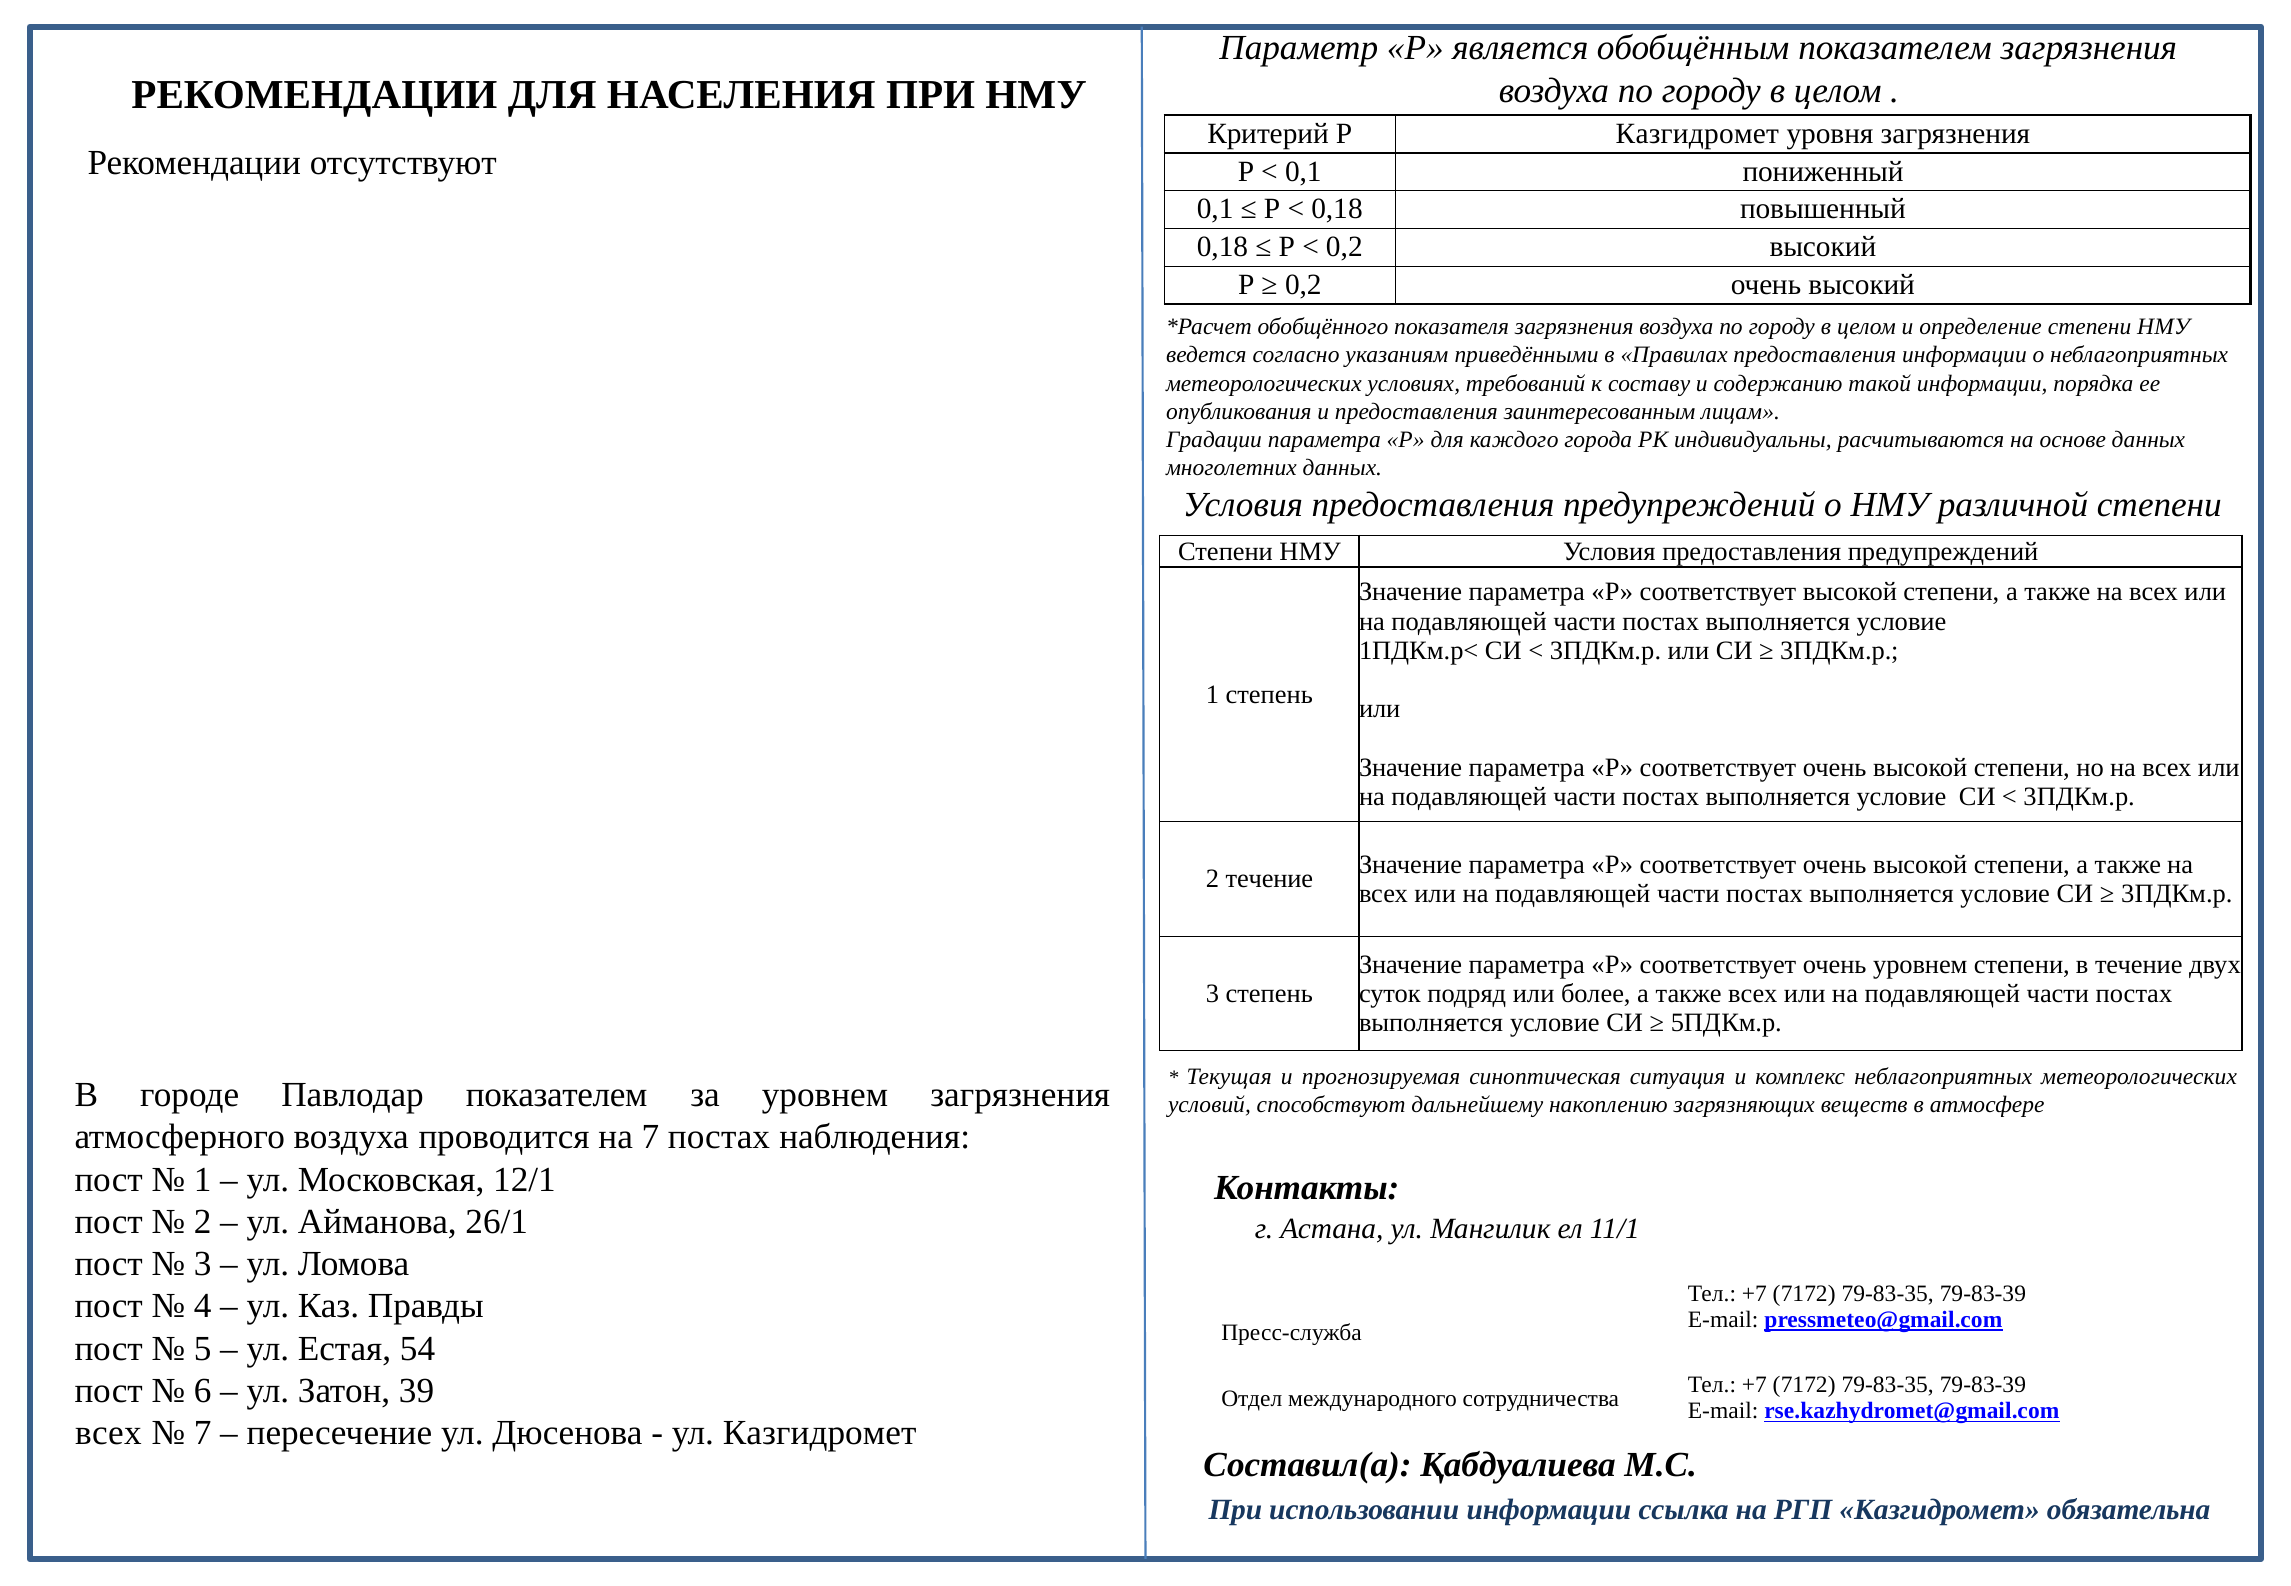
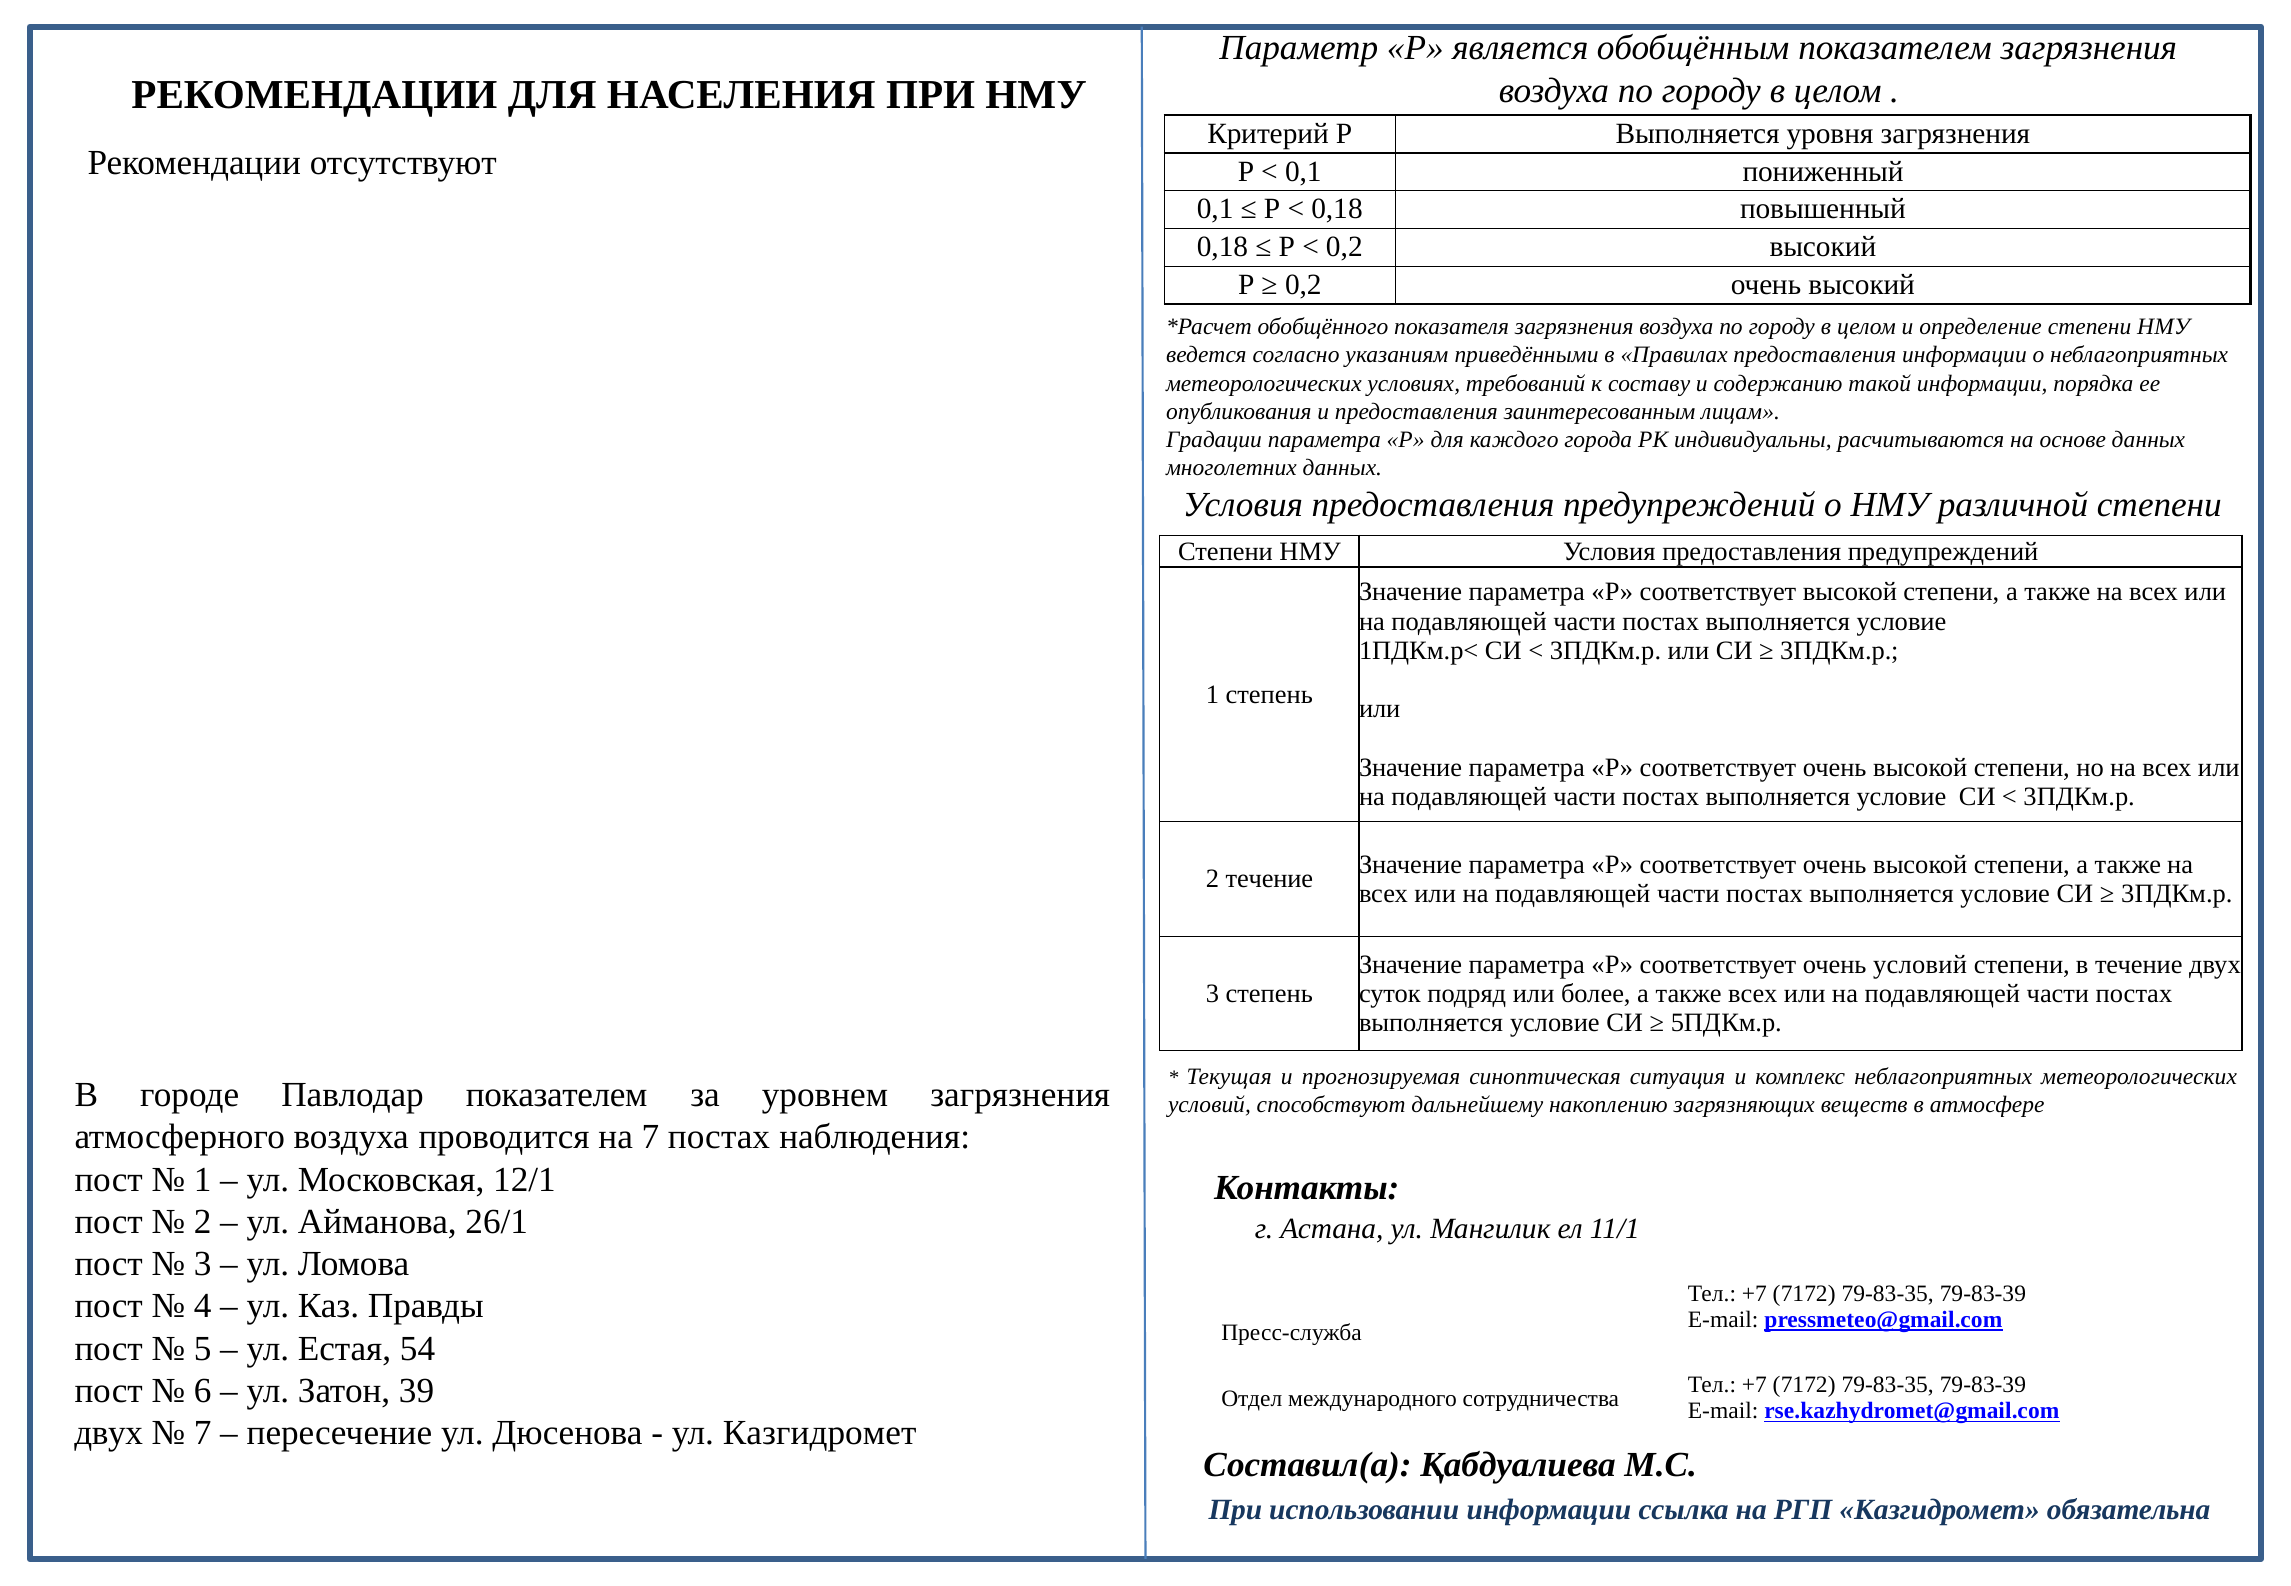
Р Казгидромет: Казгидромет -> Выполняется
очень уровнем: уровнем -> условий
всех at (108, 1433): всех -> двух
